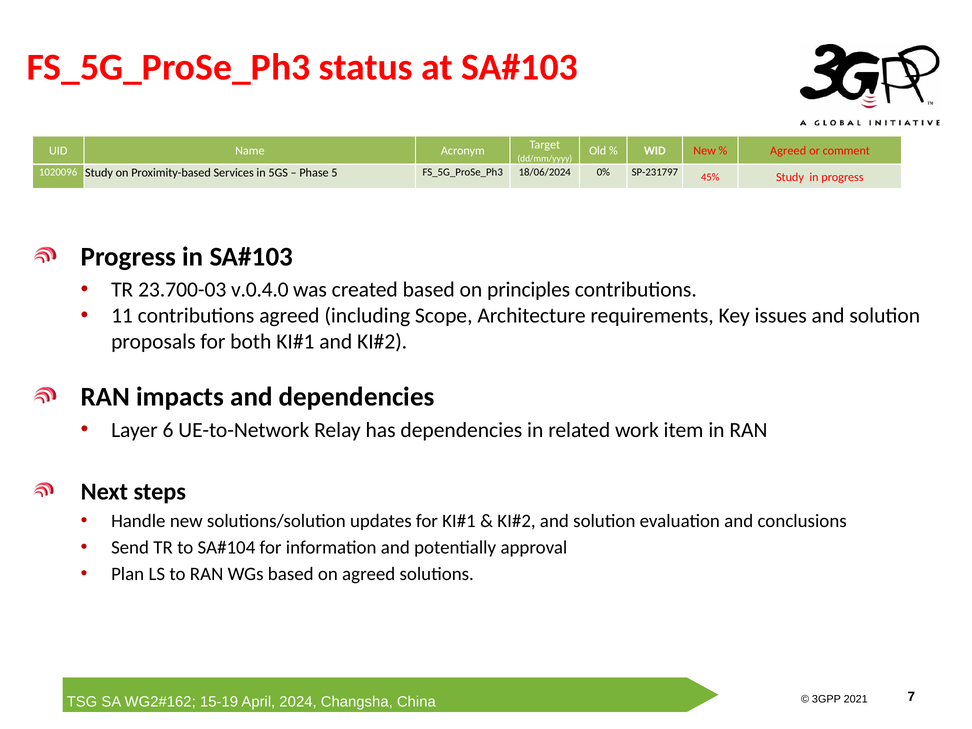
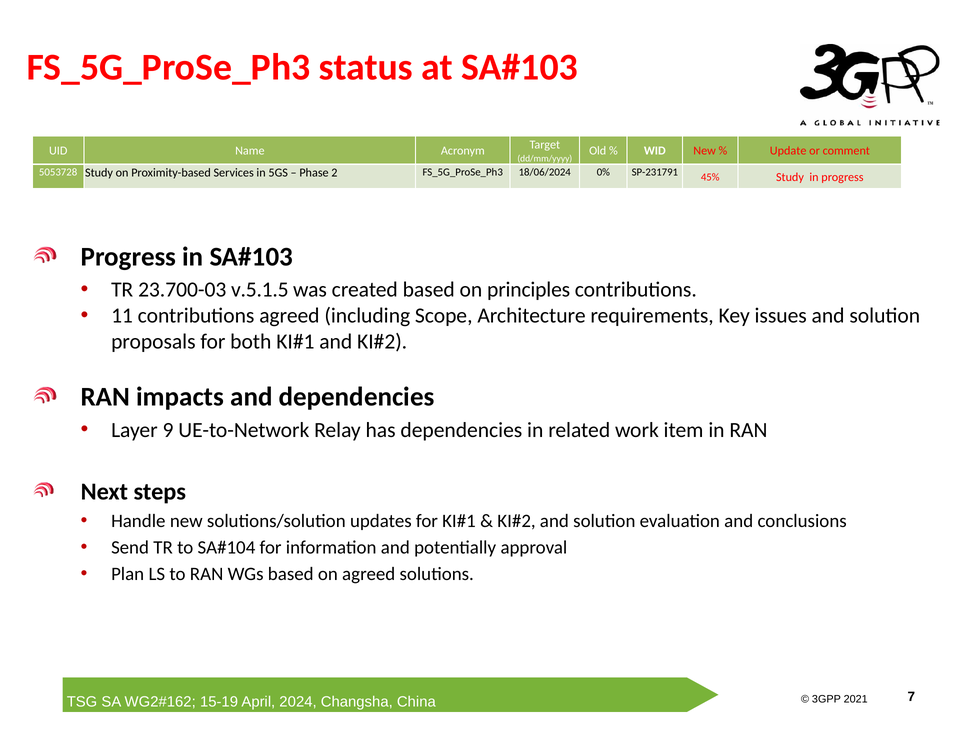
Agreed at (788, 151): Agreed -> Update
1020096: 1020096 -> 5053728
5: 5 -> 2
SP-231797: SP-231797 -> SP-231791
v.0.4.0: v.0.4.0 -> v.5.1.5
6: 6 -> 9
